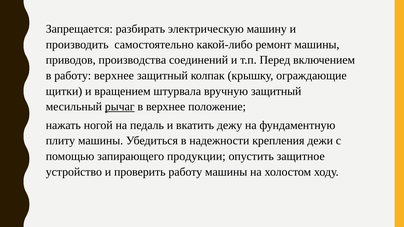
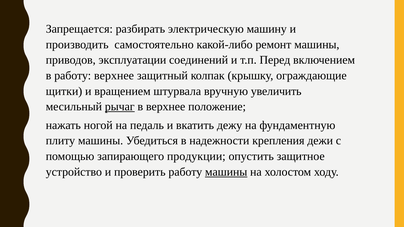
производства: производства -> эксплуатации
вручную защитный: защитный -> увеличить
машины at (226, 172) underline: none -> present
